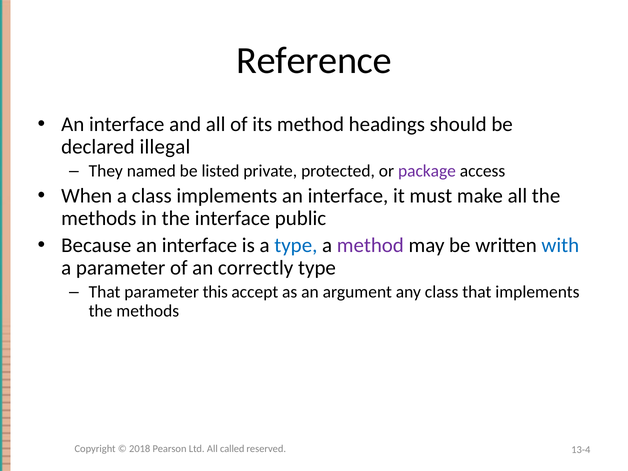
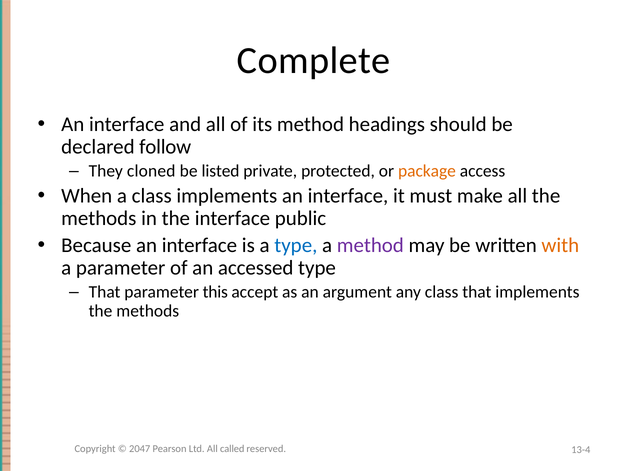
Reference: Reference -> Complete
illegal: illegal -> follow
named: named -> cloned
package colour: purple -> orange
with colour: blue -> orange
correctly: correctly -> accessed
2018: 2018 -> 2047
